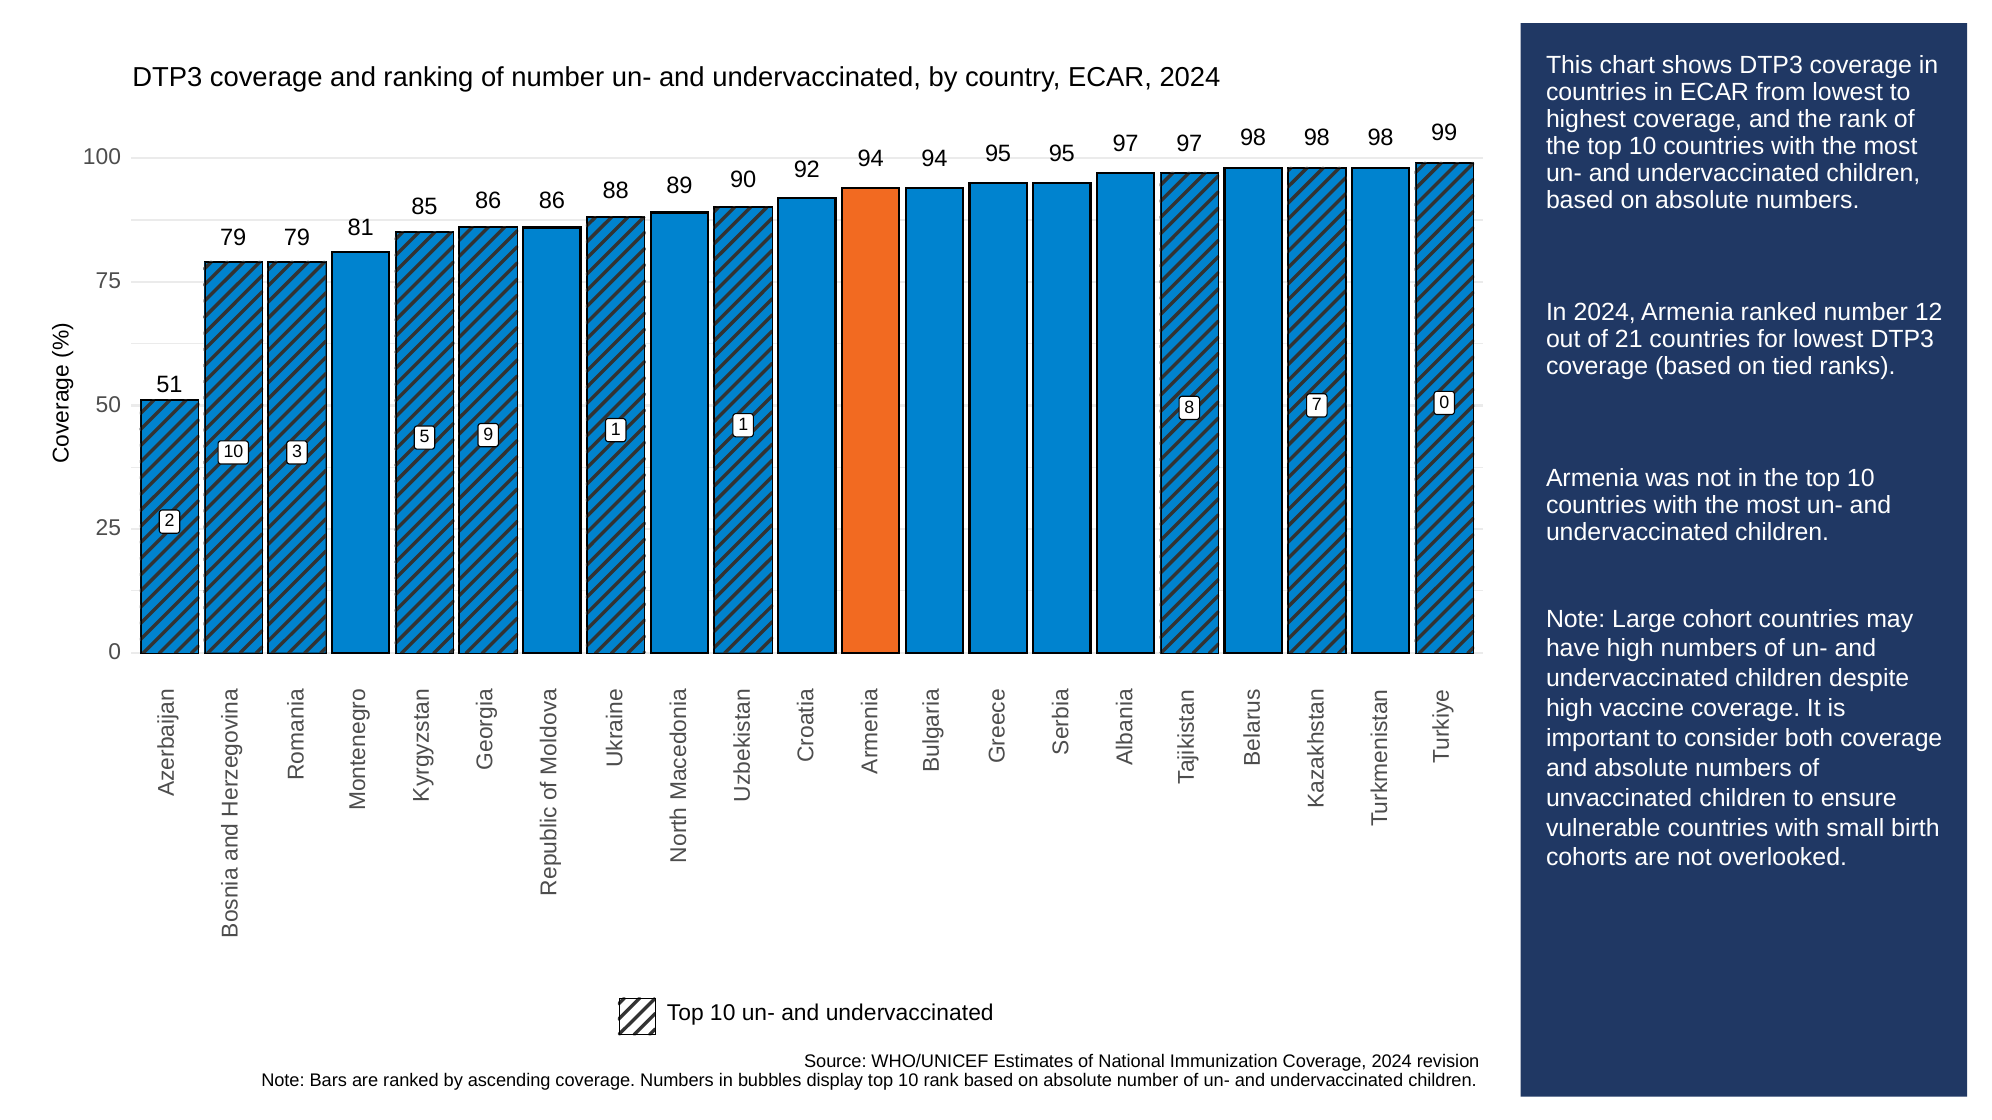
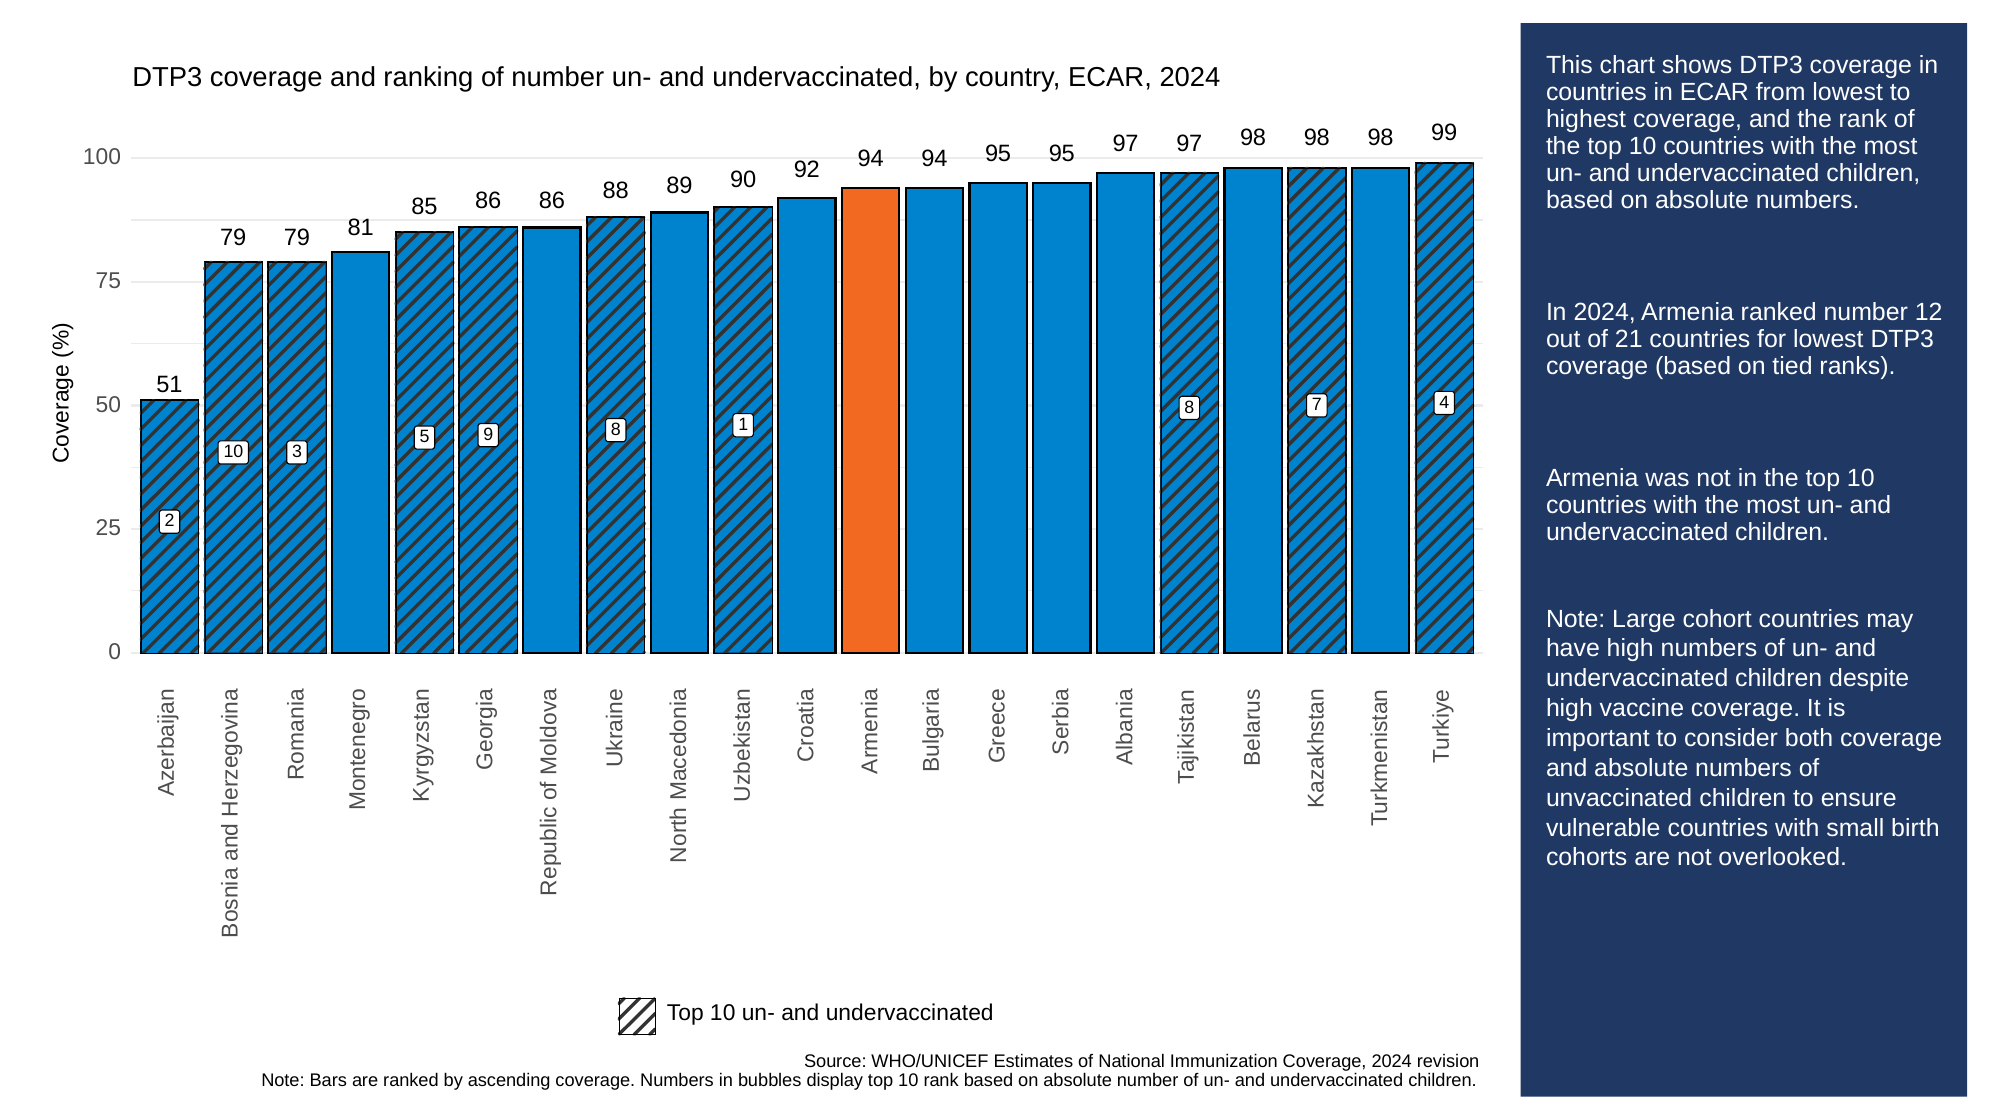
7 0: 0 -> 4
9 1: 1 -> 8
